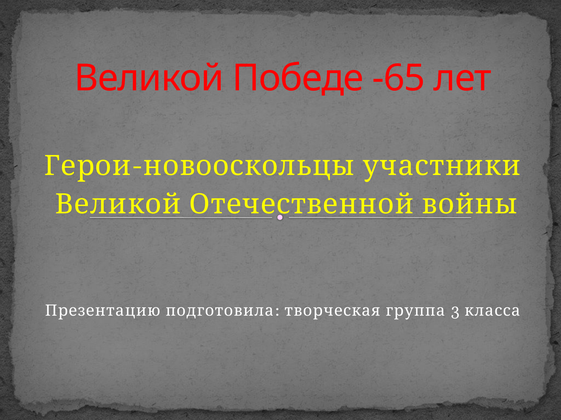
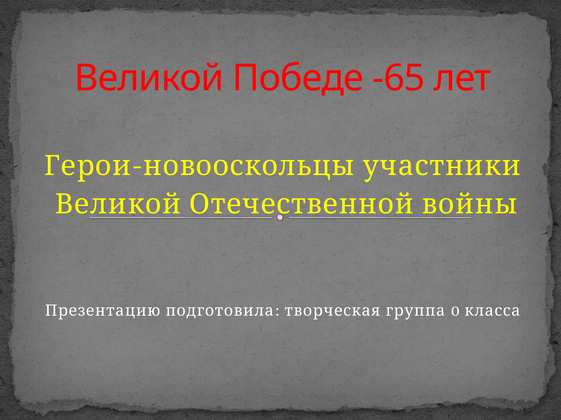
3: 3 -> 0
